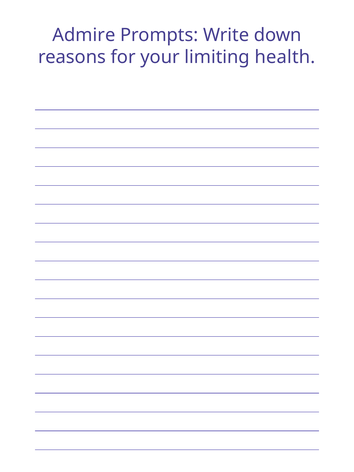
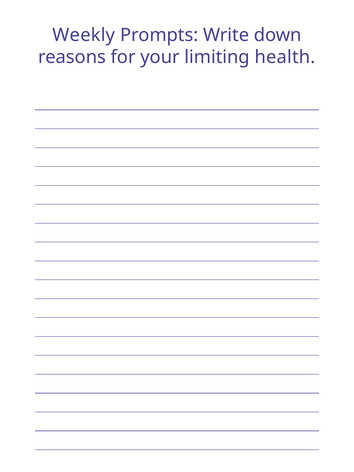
Admire: Admire -> Weekly
